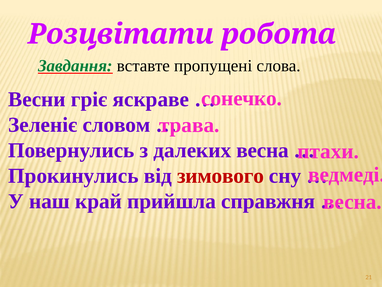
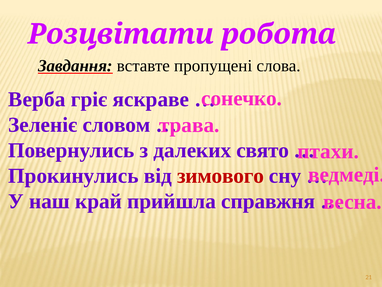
Завдання colour: green -> black
Весни: Весни -> Верба
далеких весна: весна -> свято
